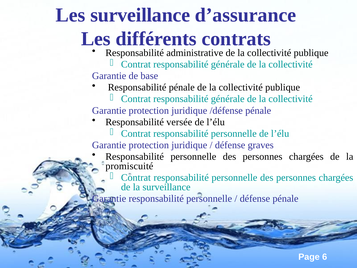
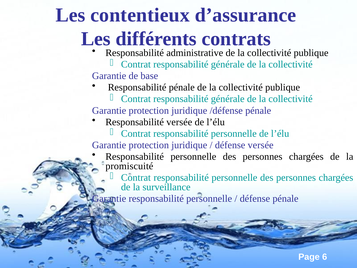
Les surveillance: surveillance -> contentieux
défense graves: graves -> versée
